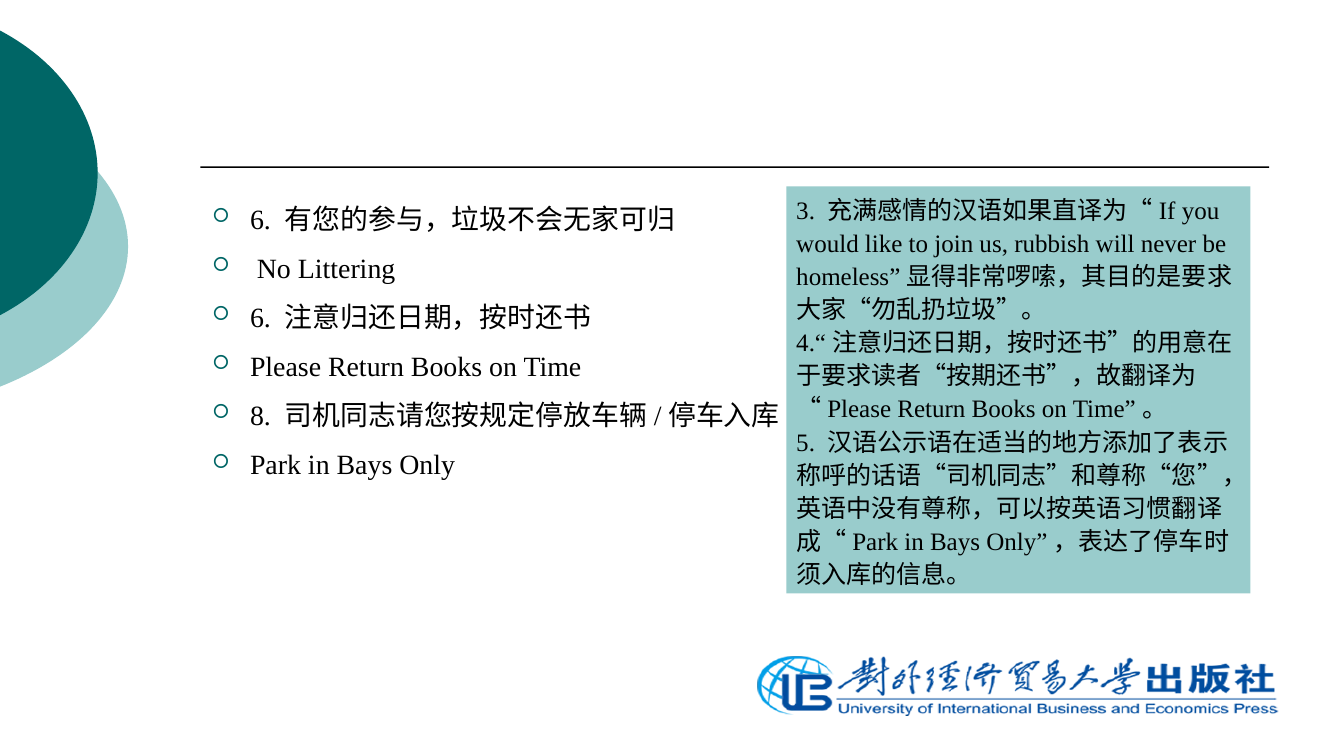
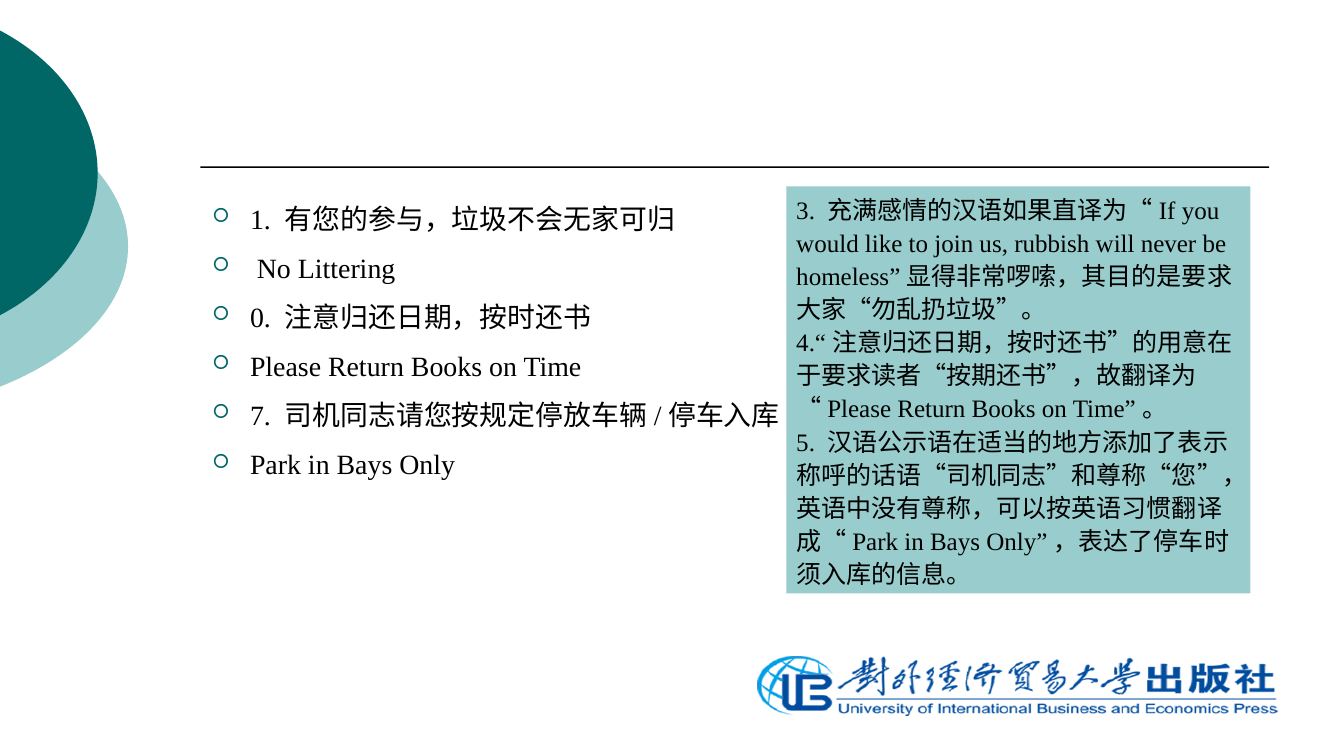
6 at (260, 220): 6 -> 1
6 at (260, 318): 6 -> 0
8: 8 -> 7
